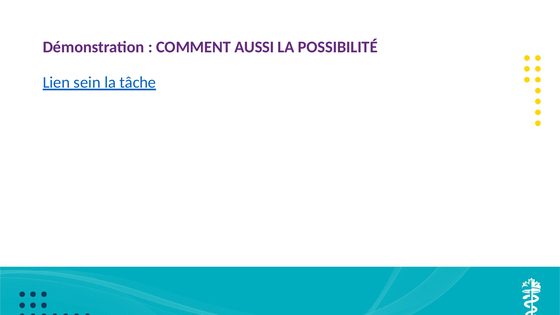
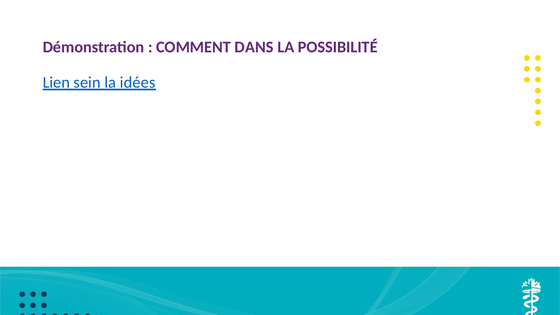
AUSSI: AUSSI -> DANS
tâche: tâche -> idées
